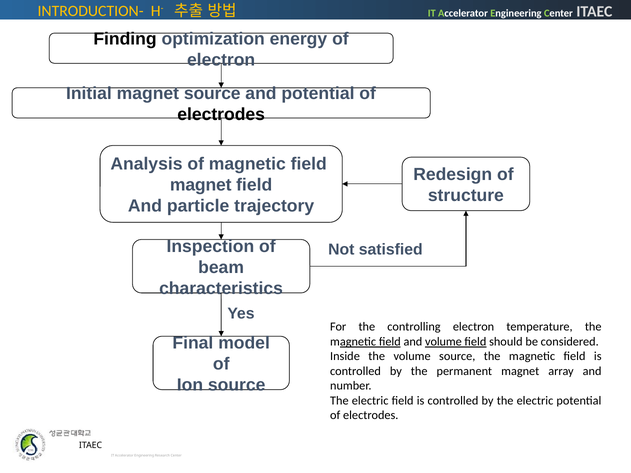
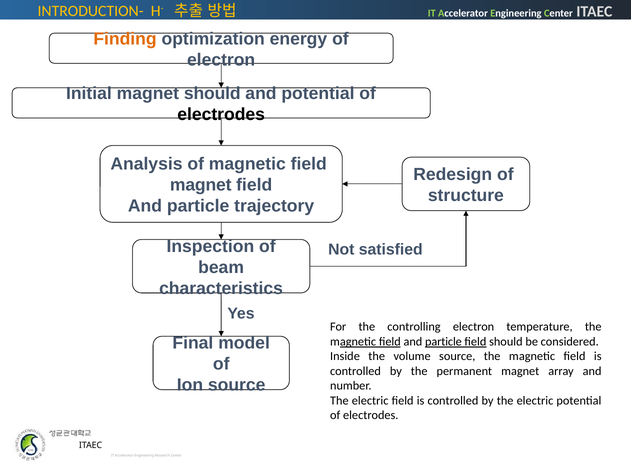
Finding colour: black -> orange
magnet source: source -> should
magnetic field and volume: volume -> particle
